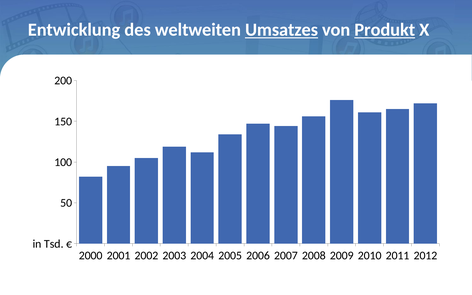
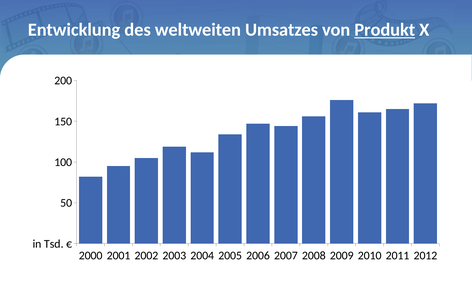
Umsatzes underline: present -> none
